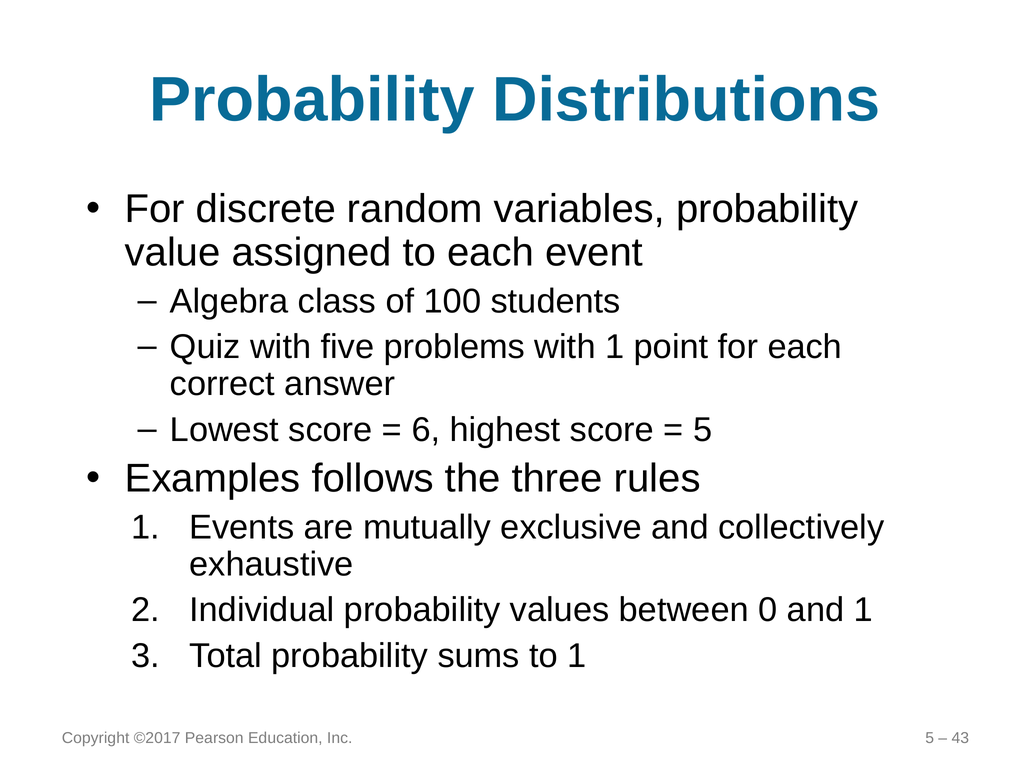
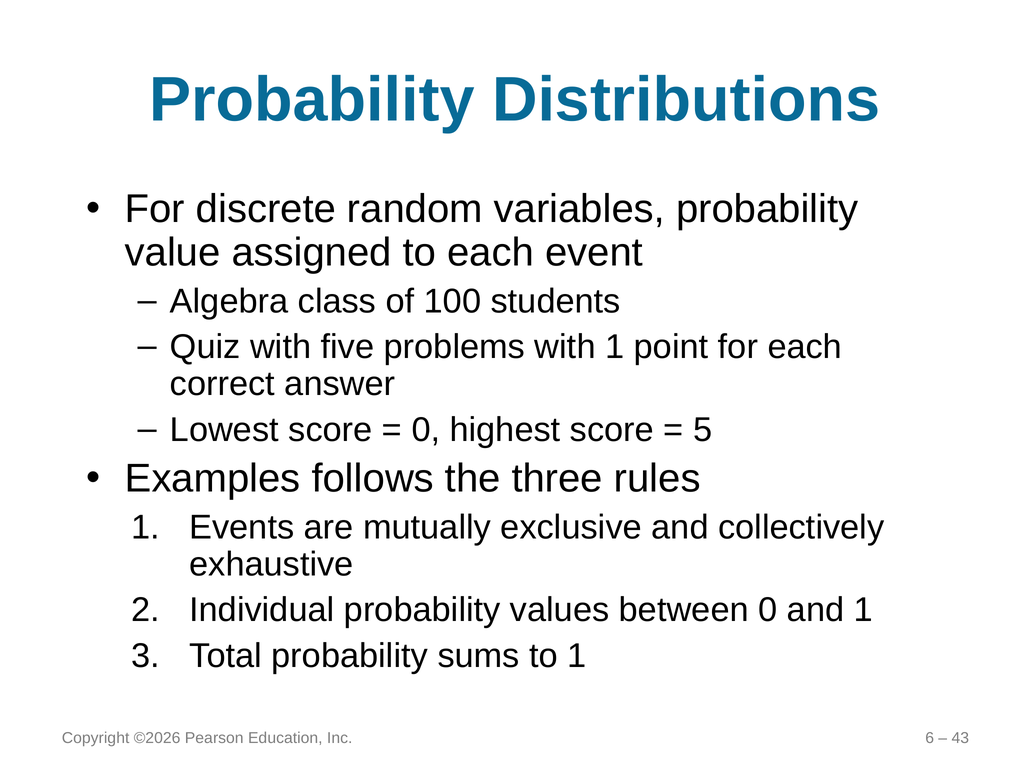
6 at (426, 430): 6 -> 0
©2017: ©2017 -> ©2026
Inc 5: 5 -> 6
